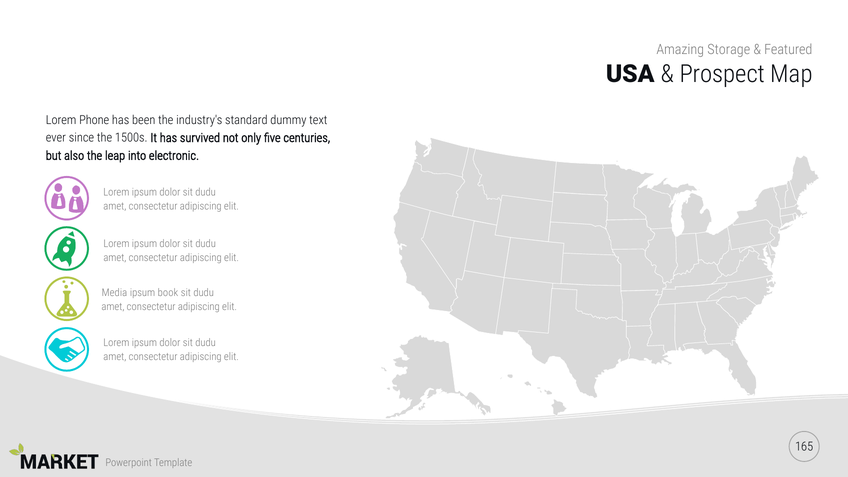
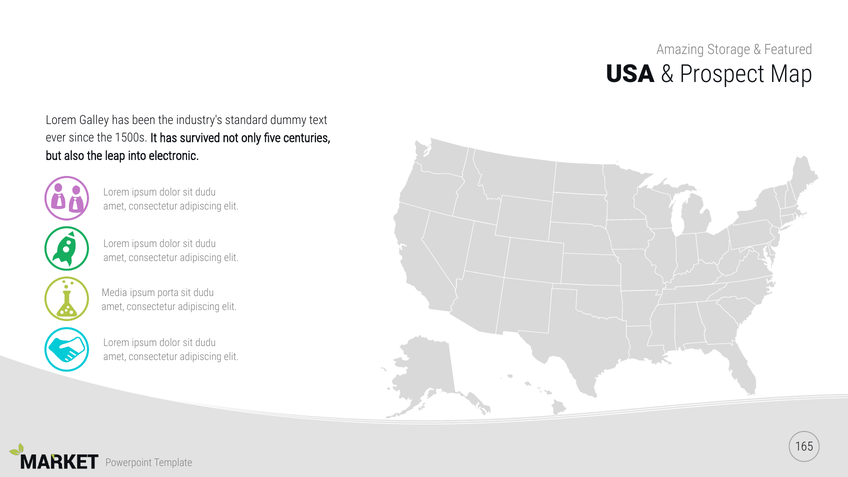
Phone: Phone -> Galley
book: book -> porta
